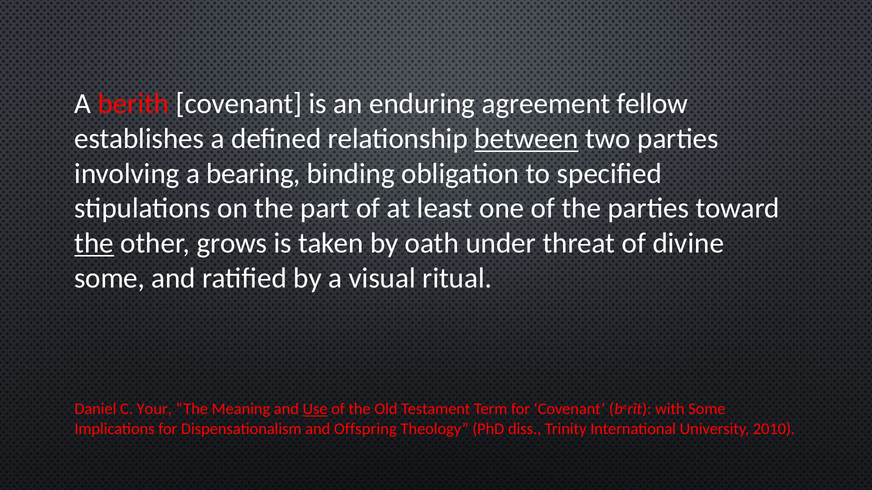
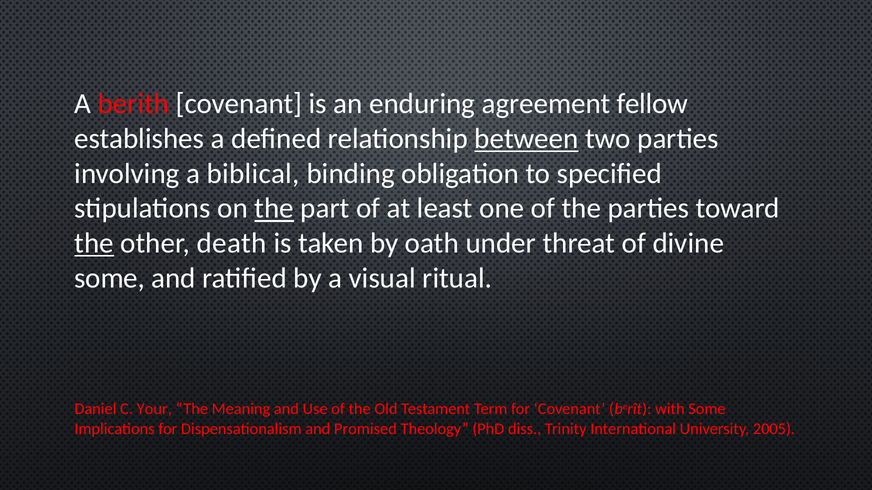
bearing: bearing -> biblical
the at (274, 209) underline: none -> present
grows: grows -> death
Use underline: present -> none
Offspring: Offspring -> Promised
2010: 2010 -> 2005
